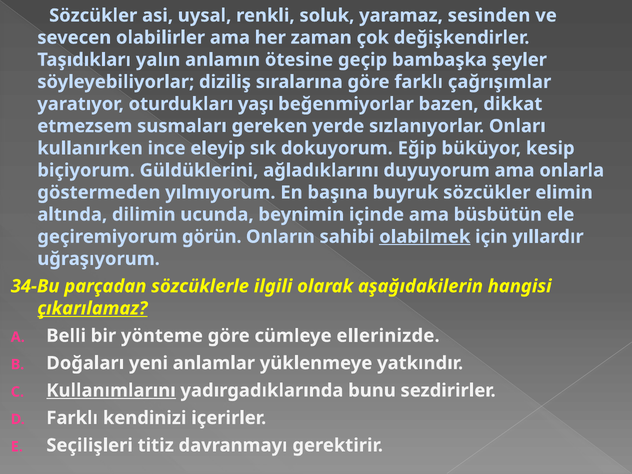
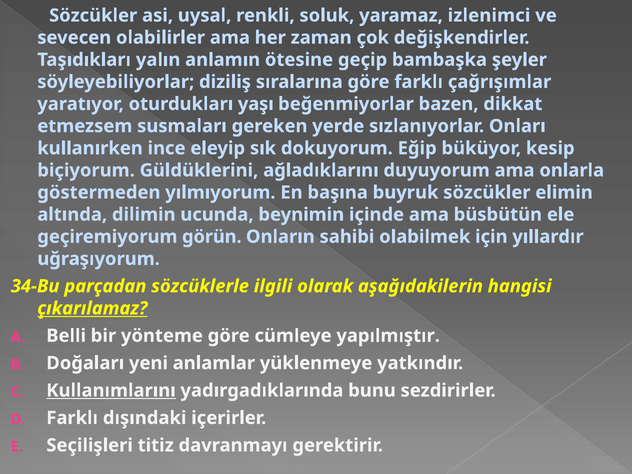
sesinden: sesinden -> izlenimci
olabilmek underline: present -> none
ellerinizde: ellerinizde -> yapılmıştır
kendinizi: kendinizi -> dışındaki
